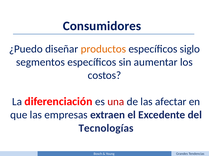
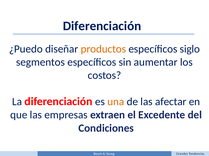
Consumidores at (102, 26): Consumidores -> Diferenciación
una colour: red -> orange
Tecnologías: Tecnologías -> Condiciones
